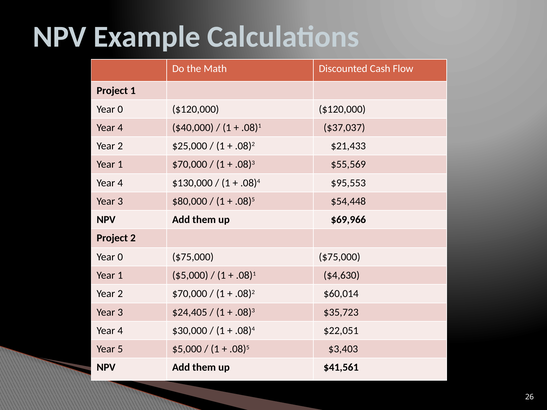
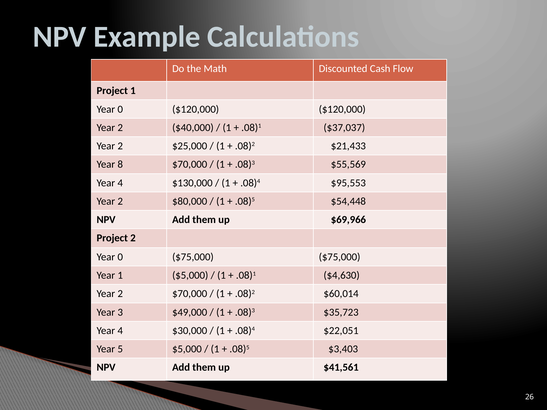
4 at (120, 128): 4 -> 2
1 at (120, 165): 1 -> 8
3 at (120, 201): 3 -> 2
$24,405: $24,405 -> $49,000
